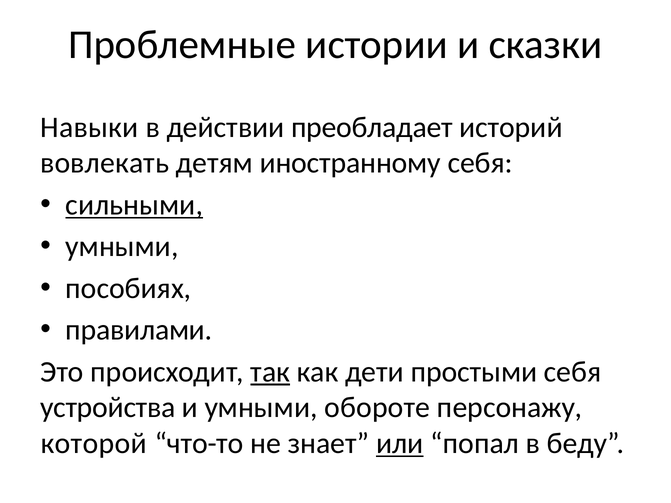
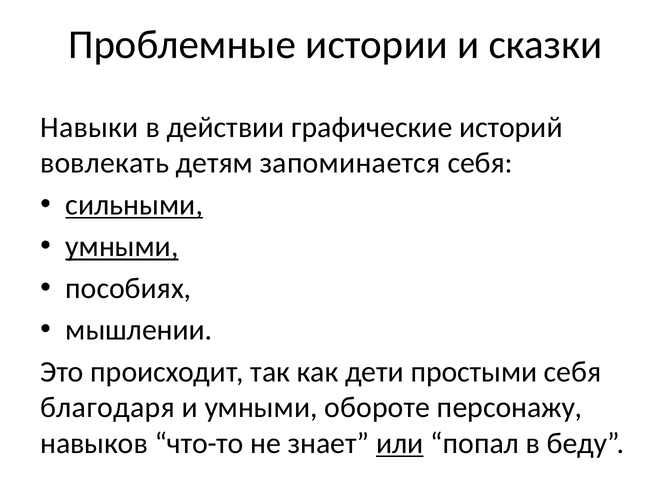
преобладает: преобладает -> графические
иностранному: иностранному -> запоминается
умными at (122, 247) underline: none -> present
правилами: правилами -> мышлении
так underline: present -> none
устройства: устройства -> благодаря
которой: которой -> навыков
